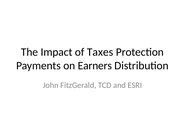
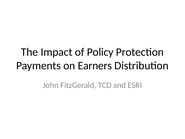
Taxes: Taxes -> Policy
